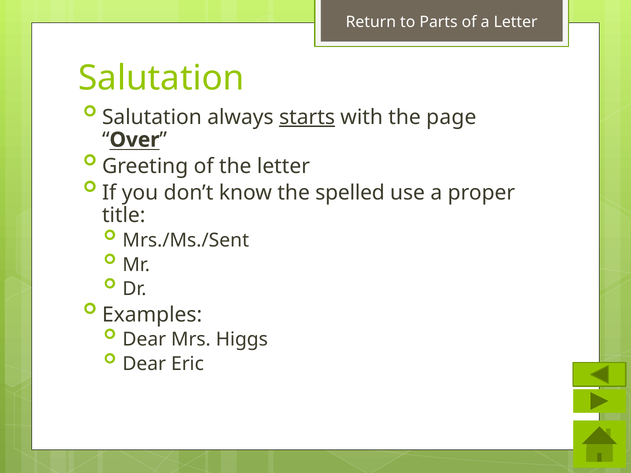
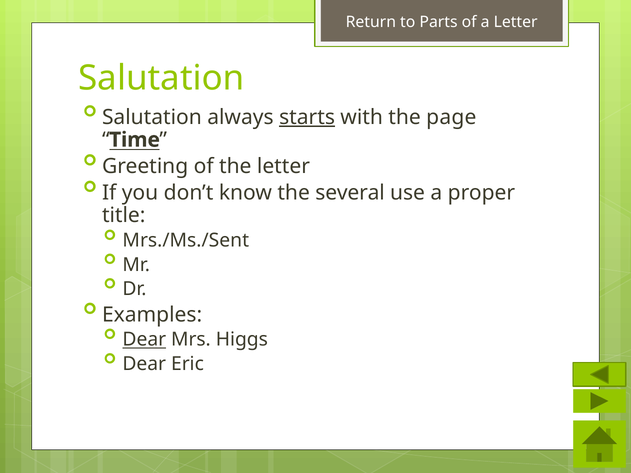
Over: Over -> Time
spelled: spelled -> several
Dear at (144, 340) underline: none -> present
